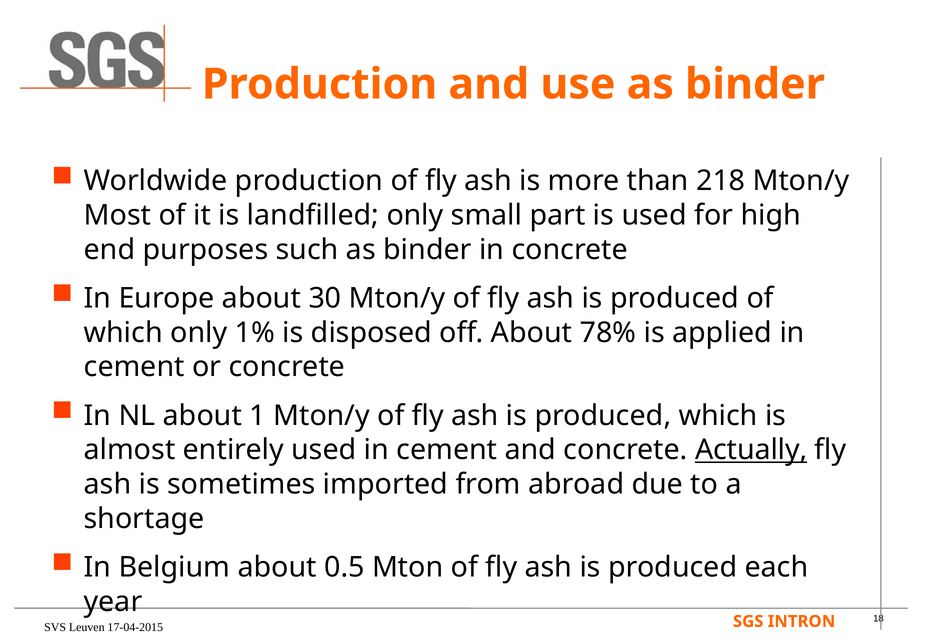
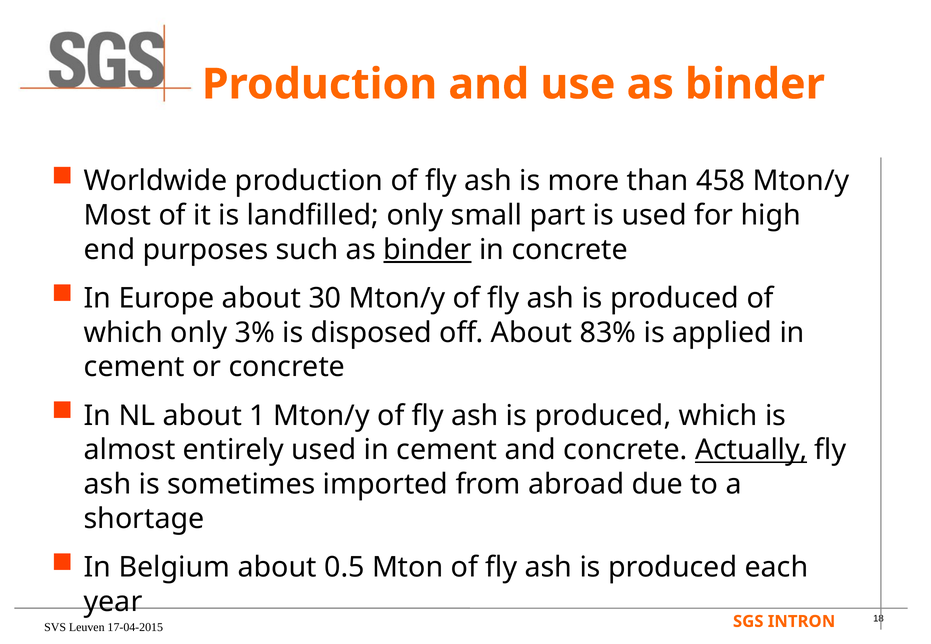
218: 218 -> 458
binder at (428, 250) underline: none -> present
1%: 1% -> 3%
78%: 78% -> 83%
